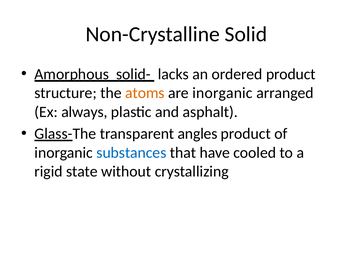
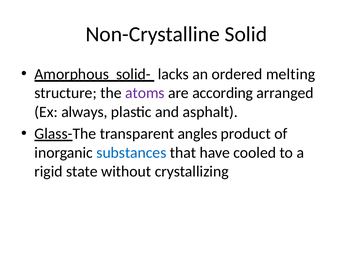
ordered product: product -> melting
atoms colour: orange -> purple
are inorganic: inorganic -> according
